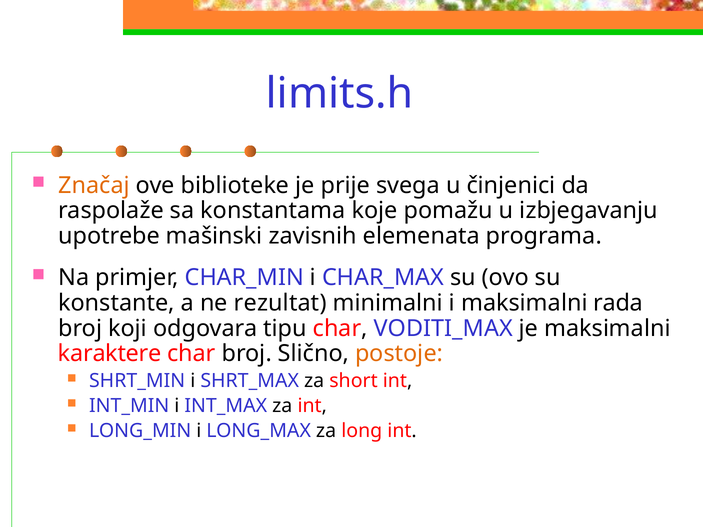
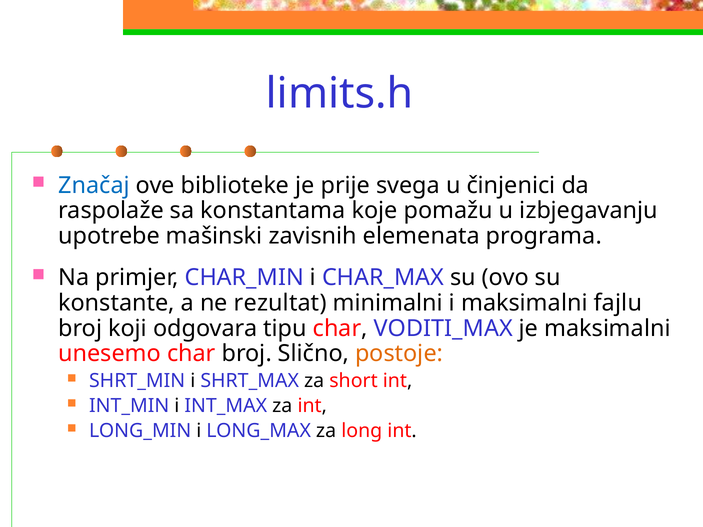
Značaj colour: orange -> blue
rada: rada -> fajlu
karaktere: karaktere -> unesemo
